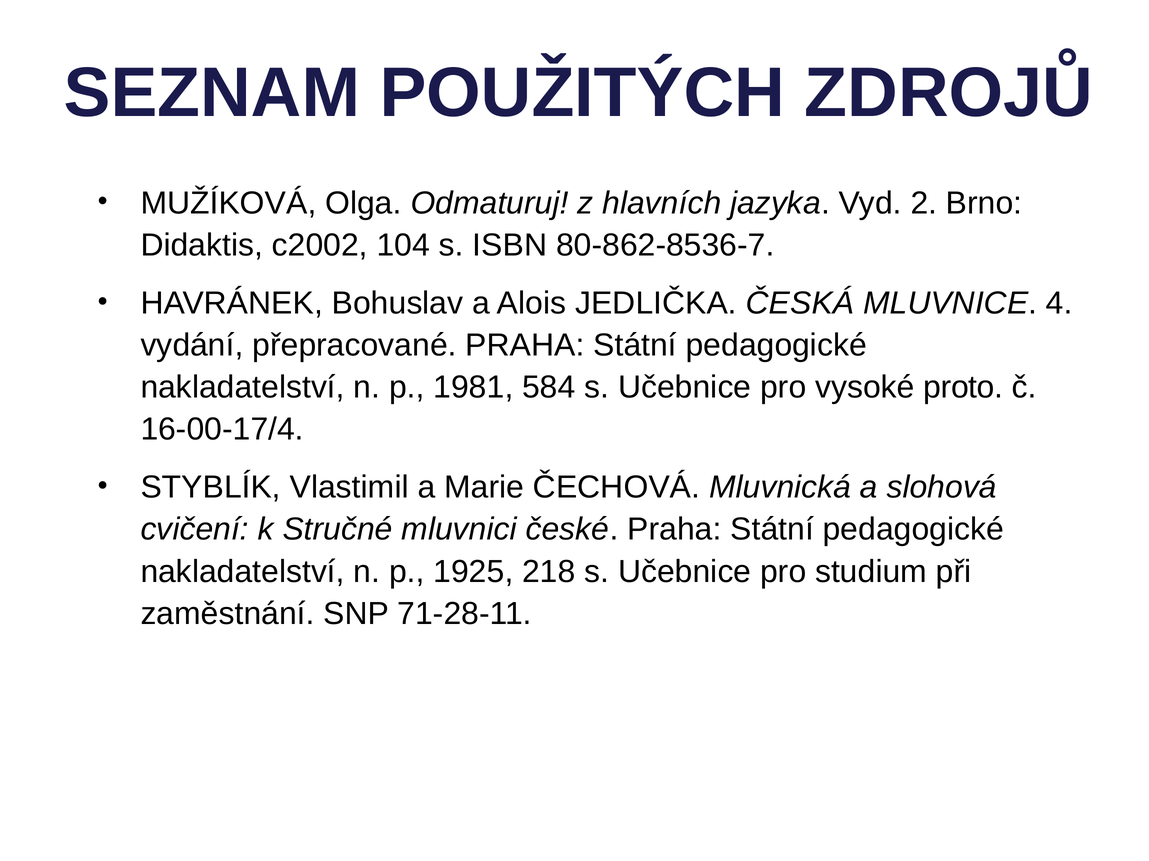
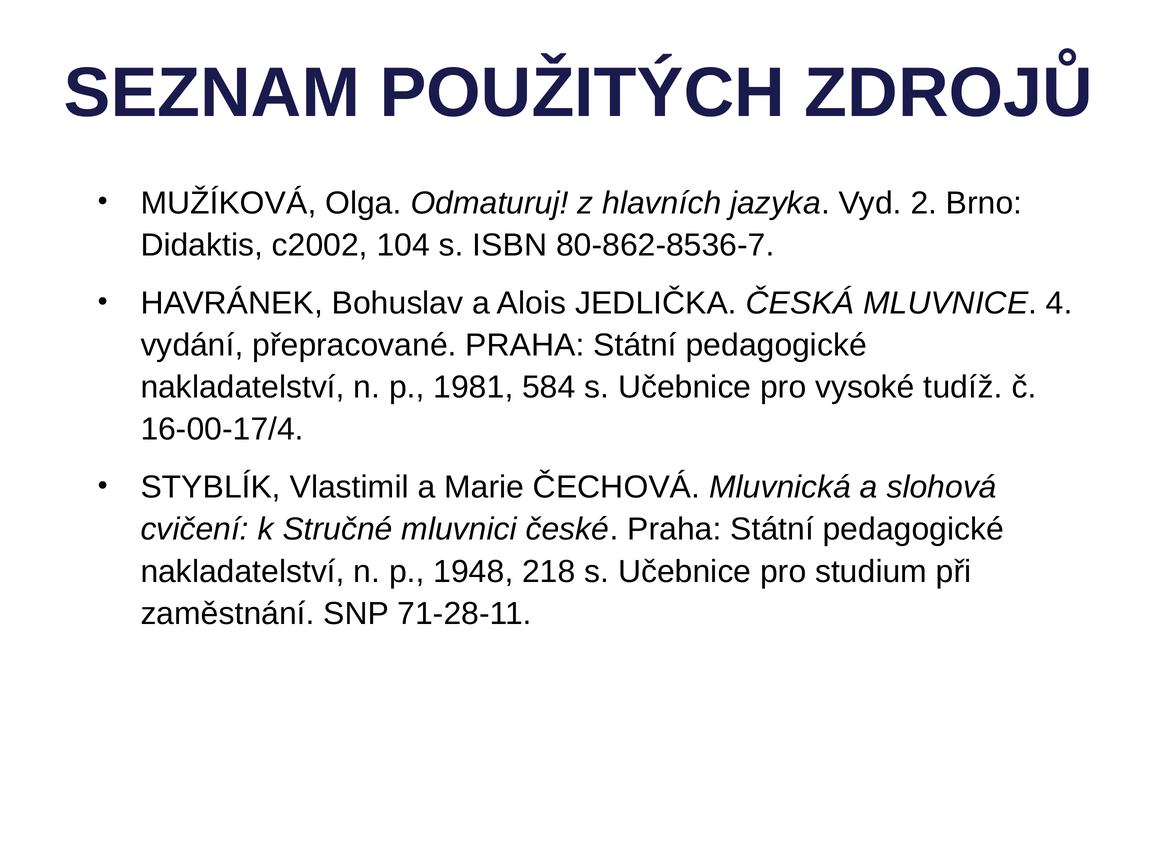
proto: proto -> tudíž
1925: 1925 -> 1948
